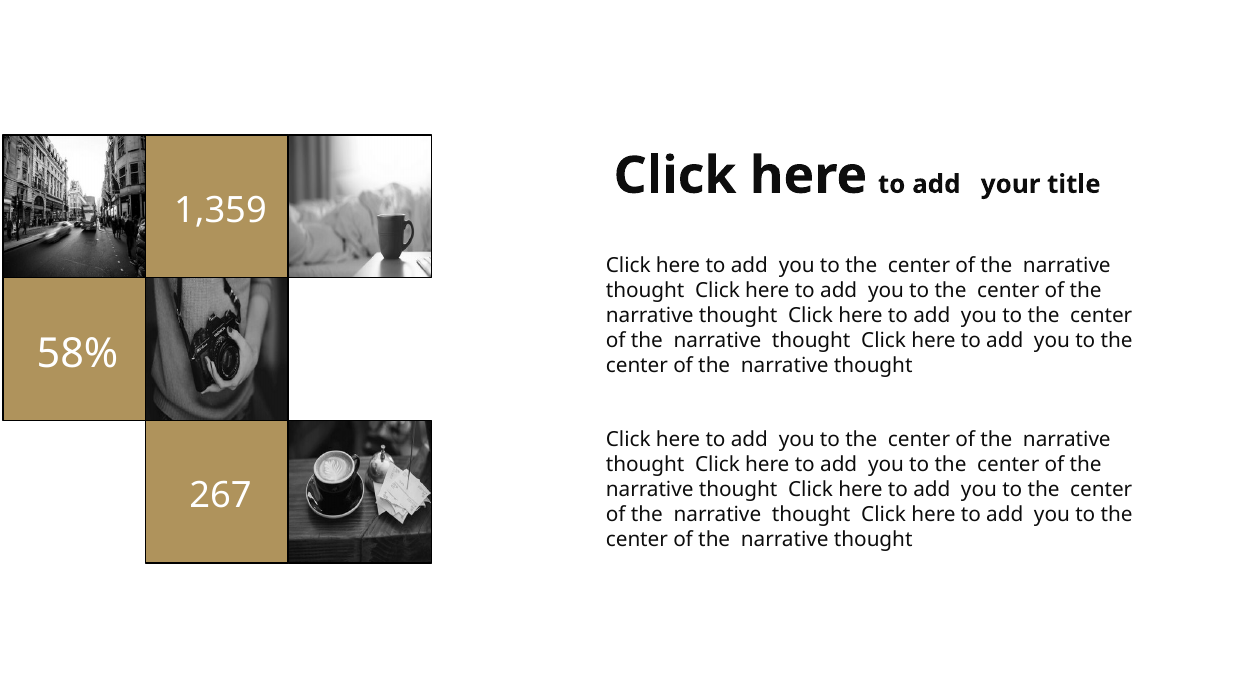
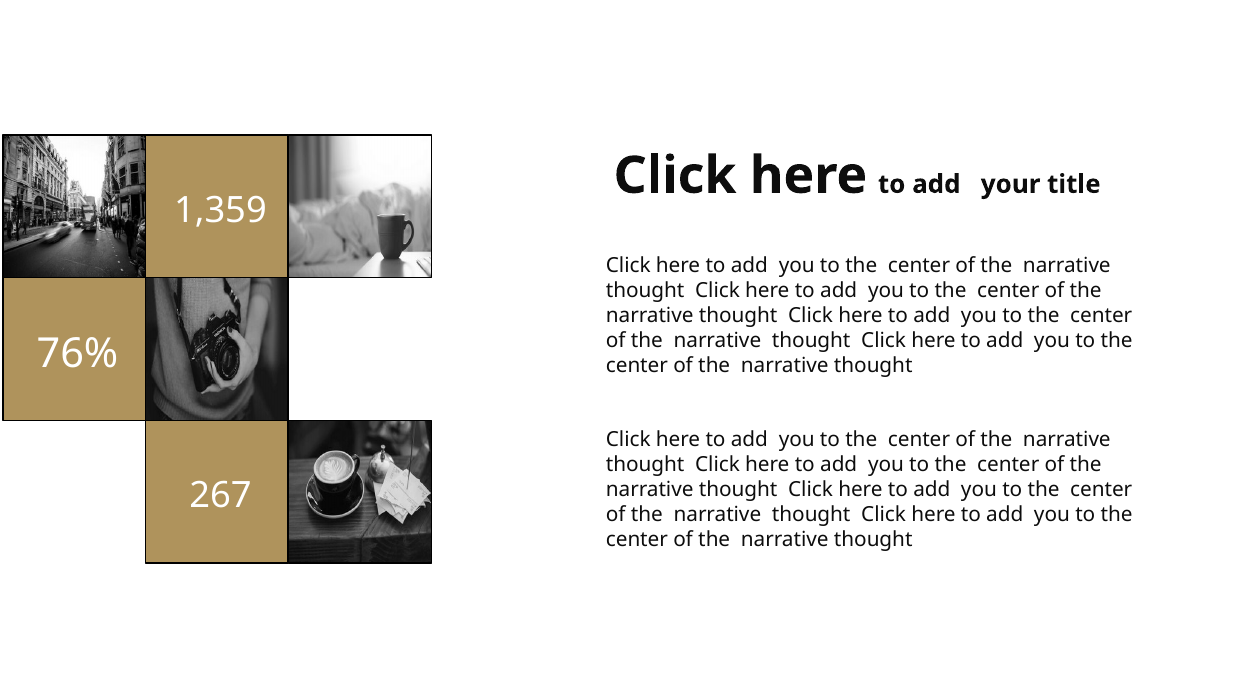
58%: 58% -> 76%
